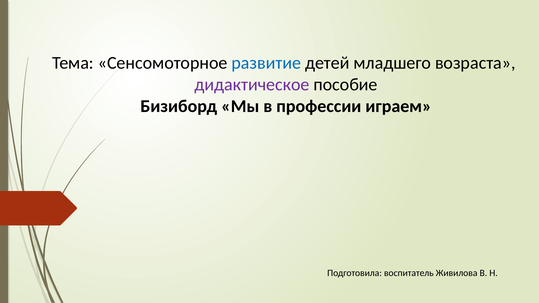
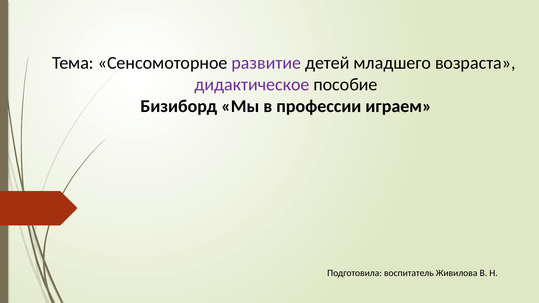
развитие colour: blue -> purple
